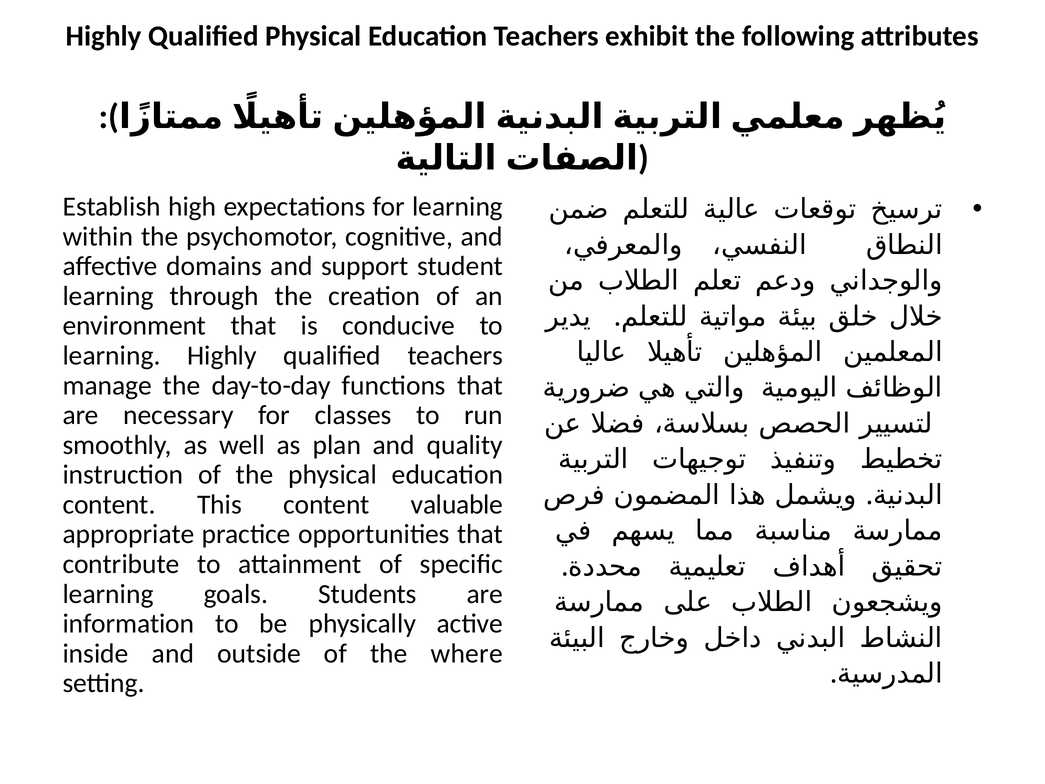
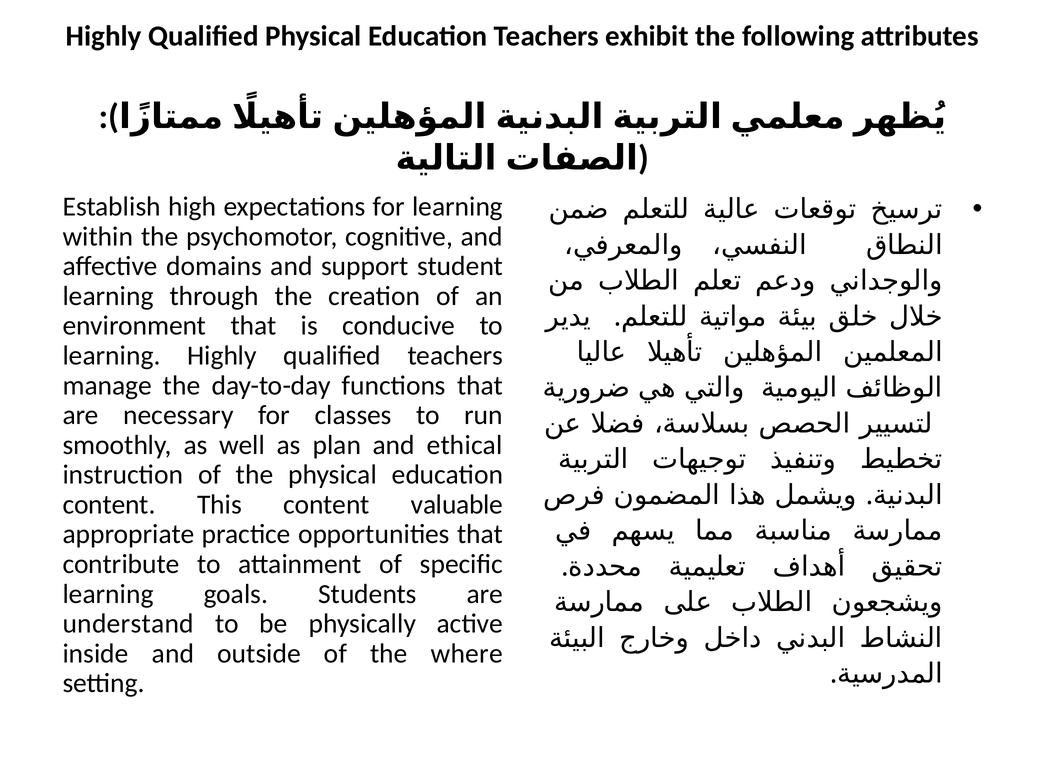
quality: quality -> ethical
information: information -> understand
